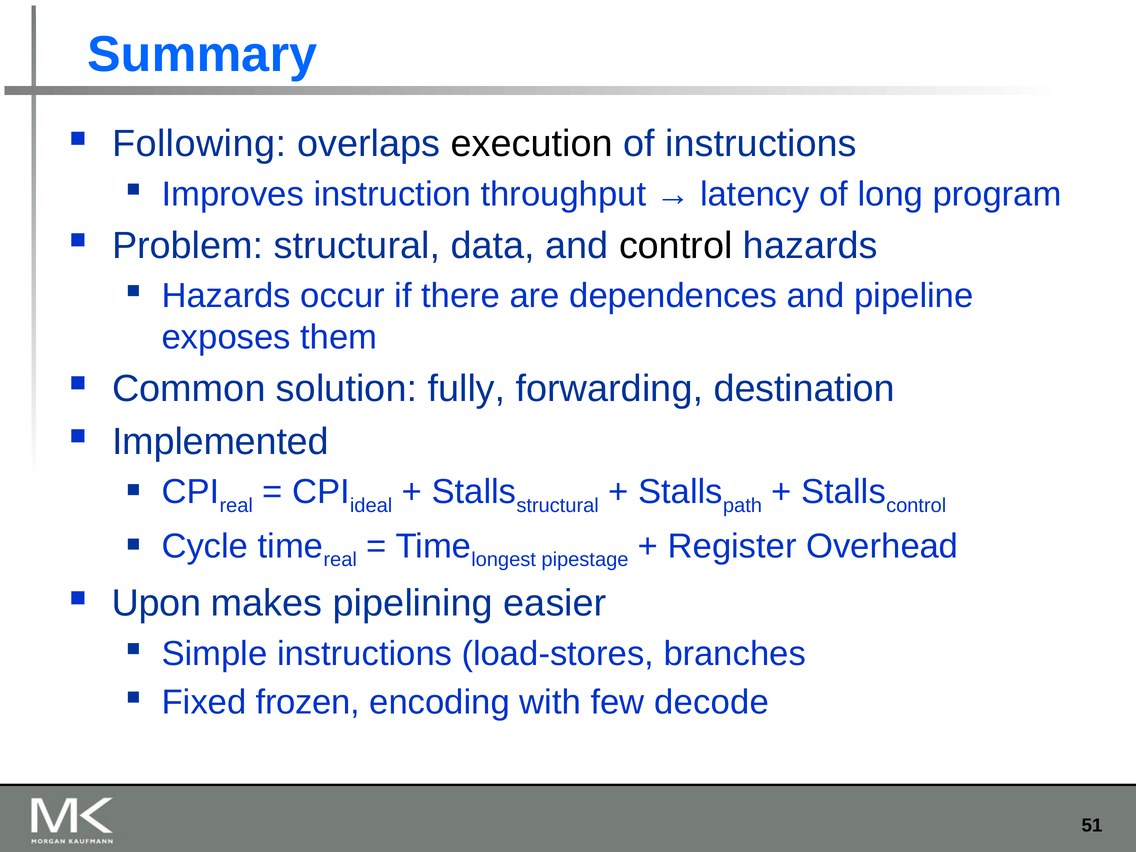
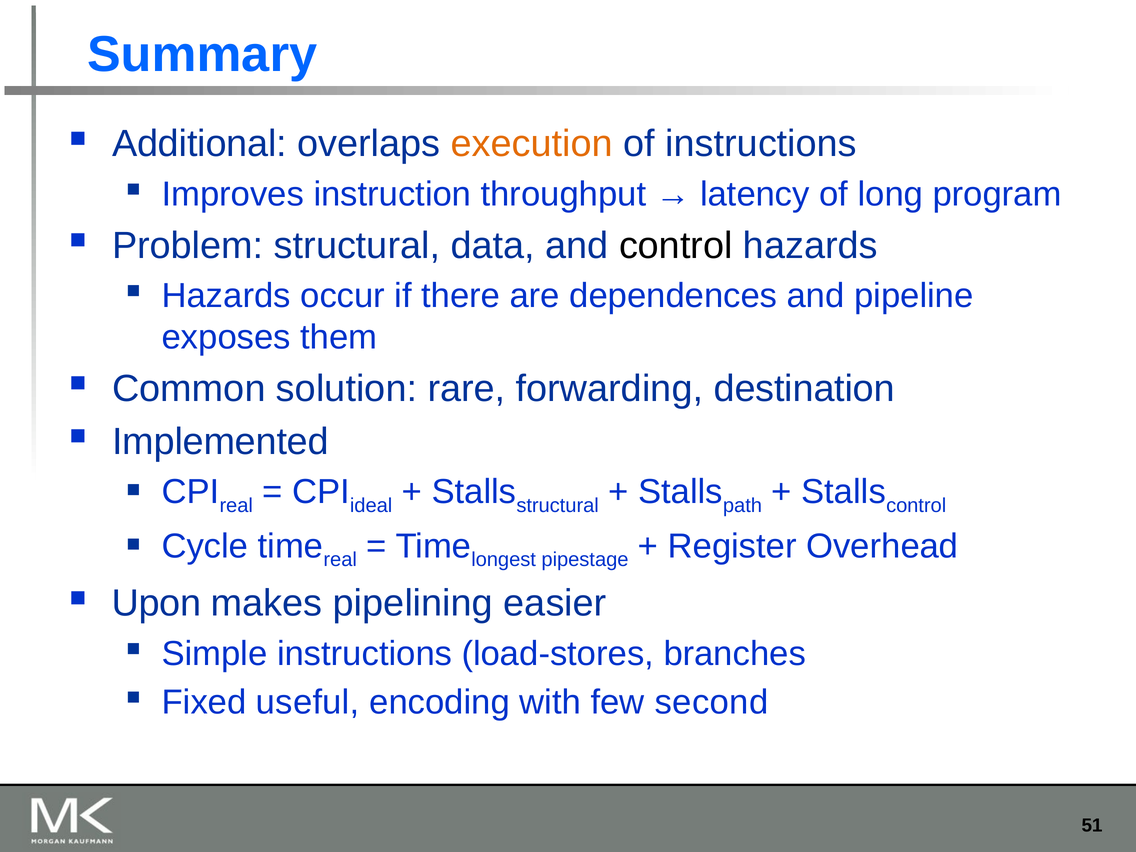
Following: Following -> Additional
execution colour: black -> orange
fully: fully -> rare
frozen: frozen -> useful
decode: decode -> second
